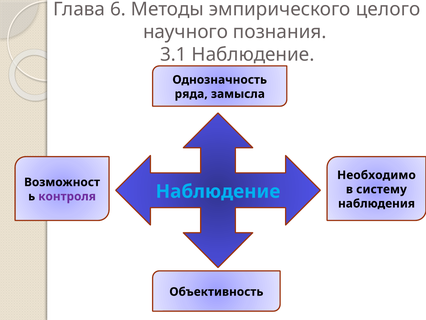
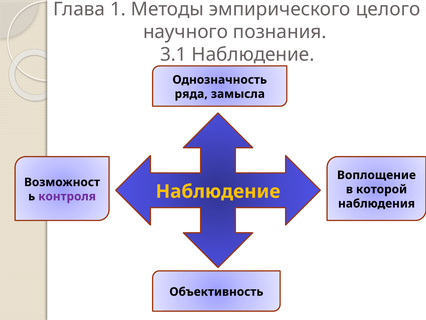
6: 6 -> 1
Необходимо: Необходимо -> Воплощение
систему: систему -> которой
Наблюдение at (218, 191) colour: light blue -> yellow
